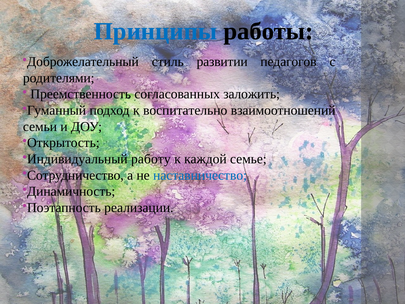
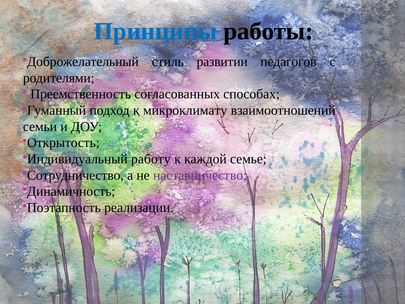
заложить: заложить -> способах
воспитательно: воспитательно -> микроклимату
наставничество colour: blue -> purple
